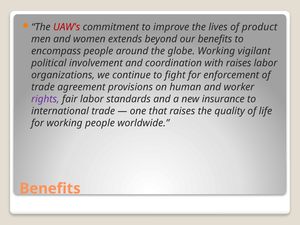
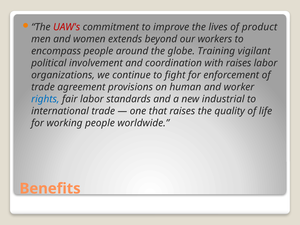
our benefits: benefits -> workers
globe Working: Working -> Training
rights colour: purple -> blue
insurance: insurance -> industrial
